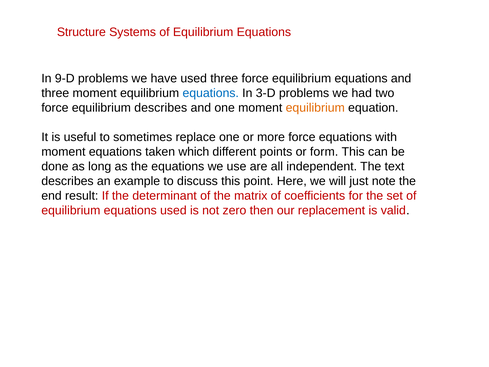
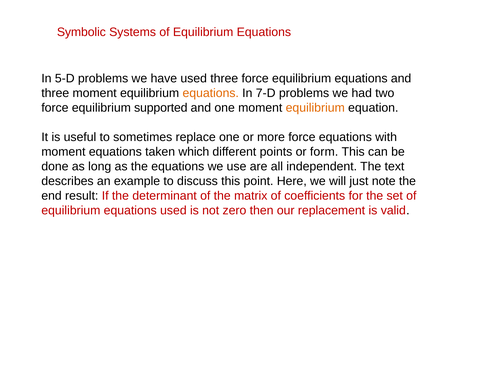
Structure: Structure -> Symbolic
9-D: 9-D -> 5-D
equations at (211, 93) colour: blue -> orange
3-D: 3-D -> 7-D
equilibrium describes: describes -> supported
